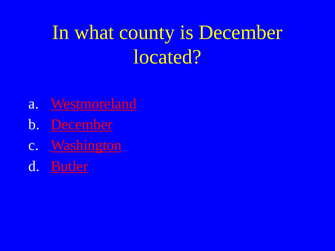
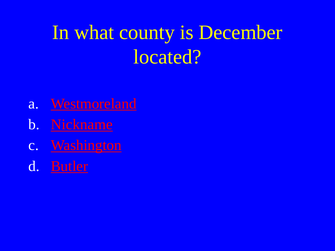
December at (82, 125): December -> Nickname
